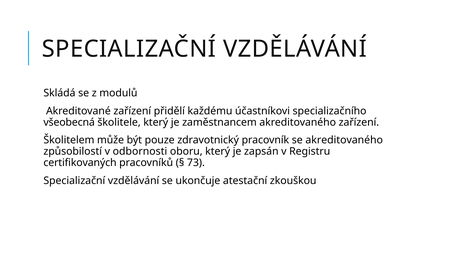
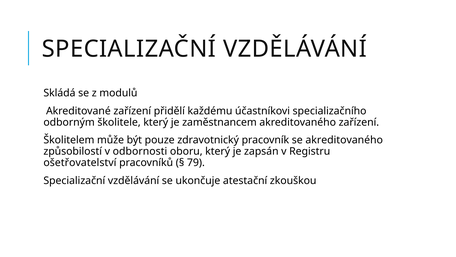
všeobecná: všeobecná -> odborným
certifikovaných: certifikovaných -> ošetřovatelství
73: 73 -> 79
